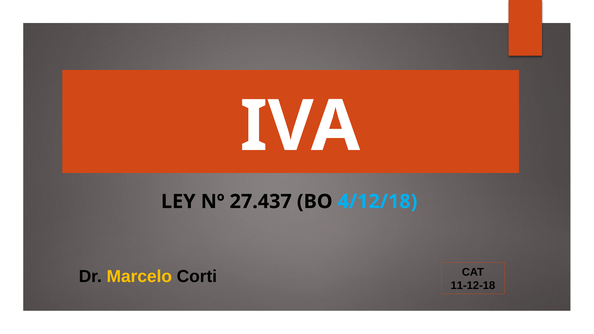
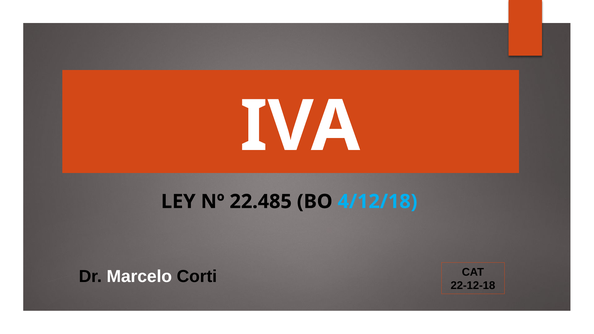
27.437: 27.437 -> 22.485
Marcelo colour: yellow -> white
11-12-18: 11-12-18 -> 22-12-18
